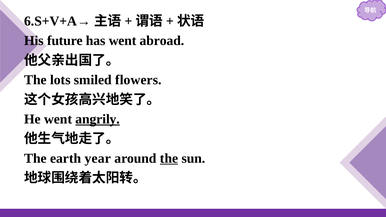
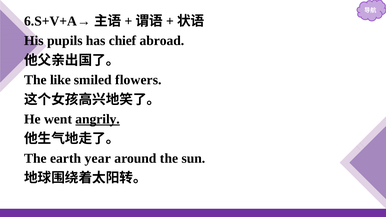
future: future -> pupils
has went: went -> chief
lots: lots -> like
the at (169, 158) underline: present -> none
